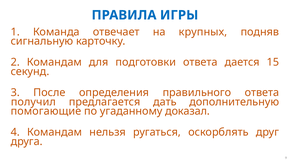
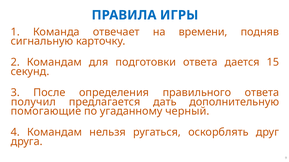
крупных: крупных -> времени
доказал: доказал -> черный
